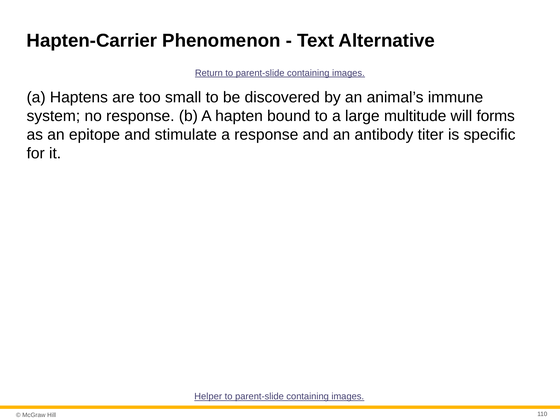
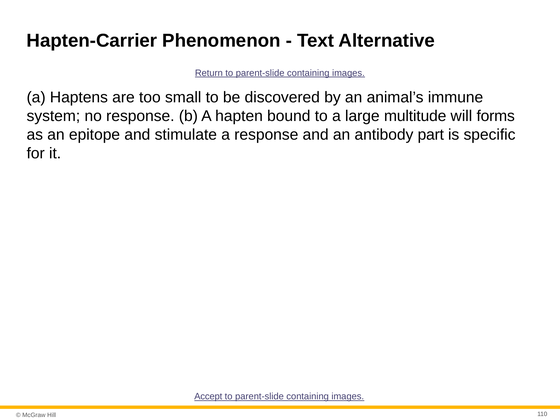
titer: titer -> part
Helper: Helper -> Accept
